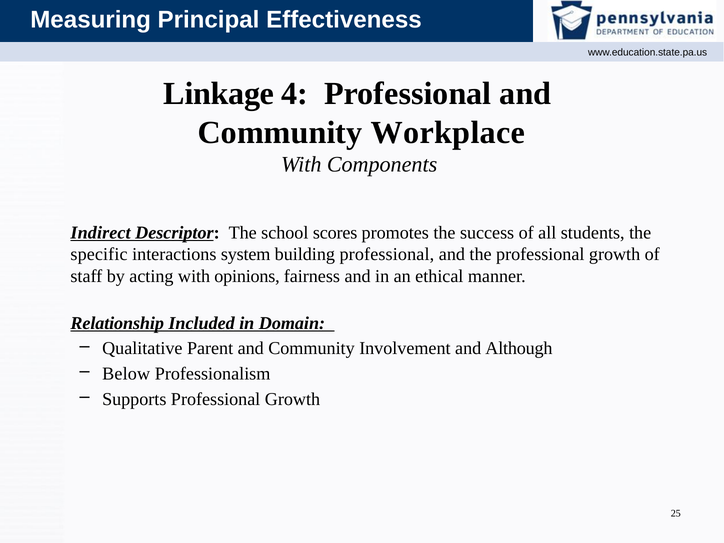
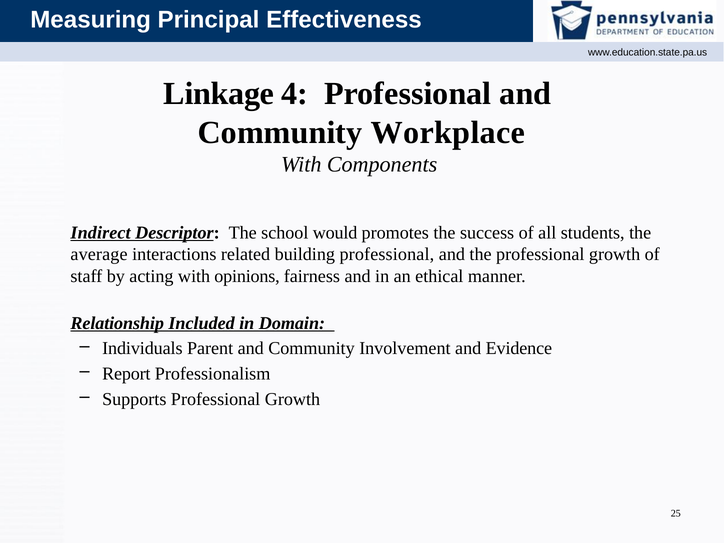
scores: scores -> would
specific: specific -> average
system: system -> related
Qualitative: Qualitative -> Individuals
Although: Although -> Evidence
Below: Below -> Report
